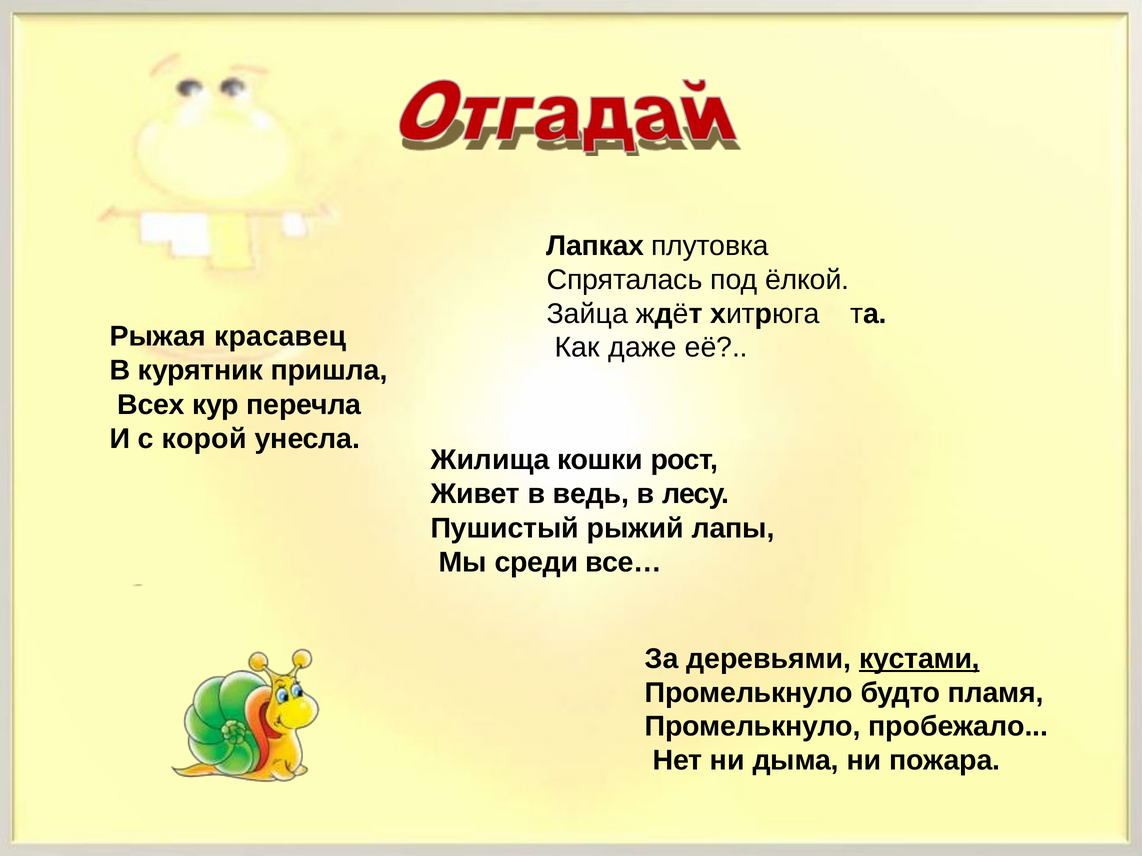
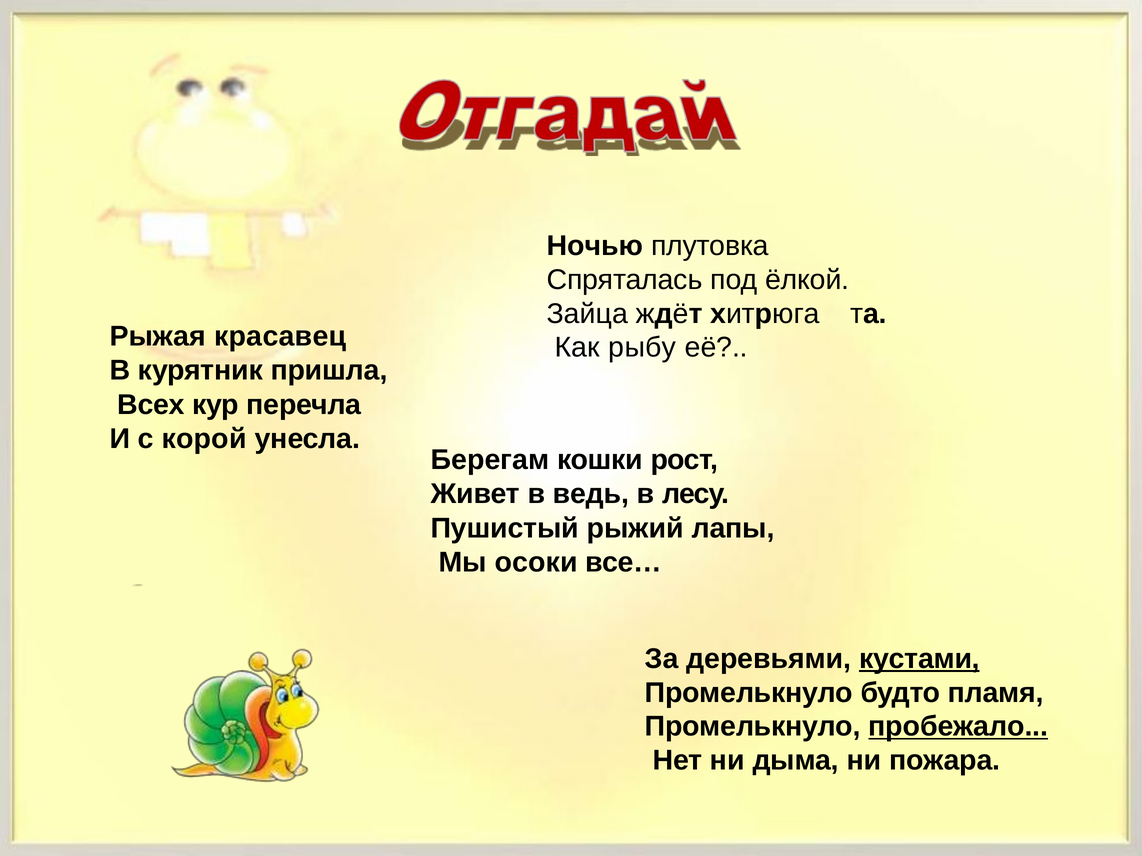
Лапках: Лапках -> Ночью
даже: даже -> рыбу
Жилища: Жилища -> Берегам
среди: среди -> осоки
пробежало underline: none -> present
